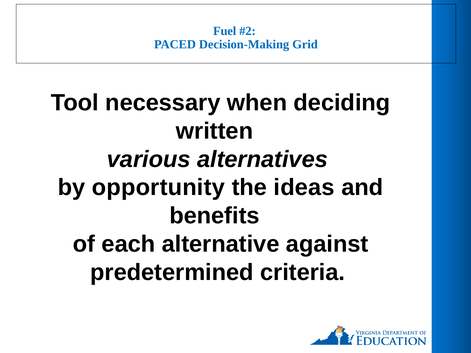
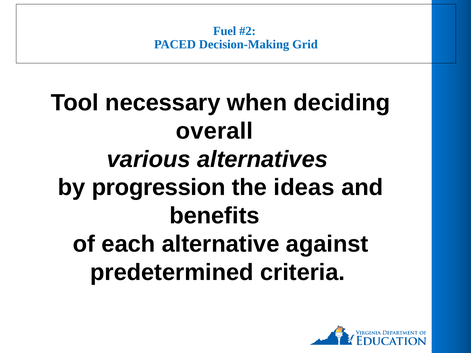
written: written -> overall
opportunity: opportunity -> progression
